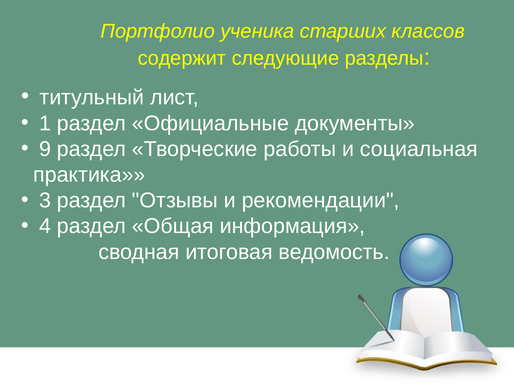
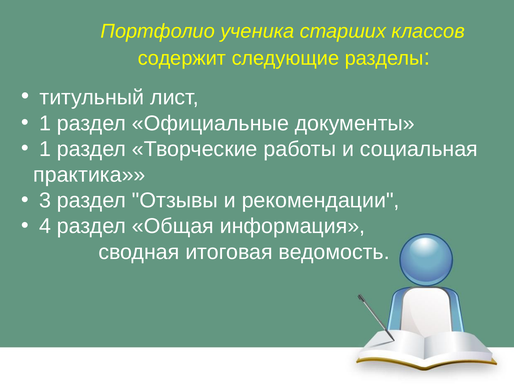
9 at (45, 149): 9 -> 1
